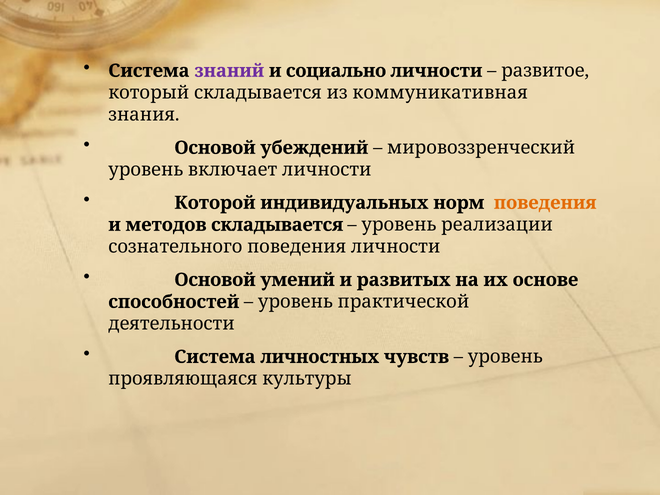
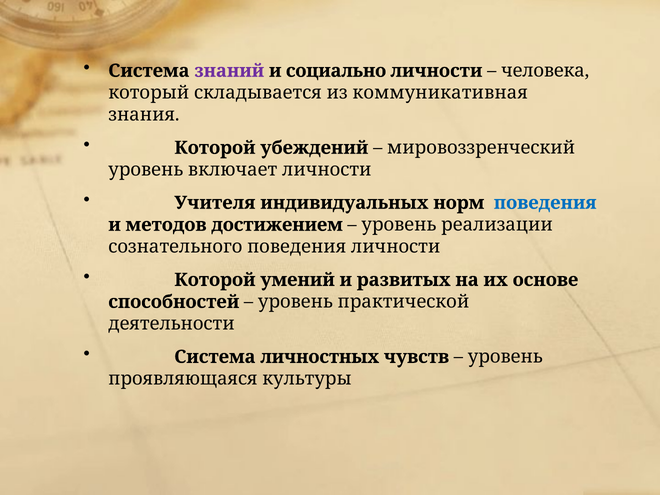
развитое: развитое -> человека
Основой at (215, 148): Основой -> Которой
Которой: Которой -> Учителя
поведения at (545, 203) colour: orange -> blue
методов складывается: складывается -> достижением
Основой at (215, 280): Основой -> Которой
